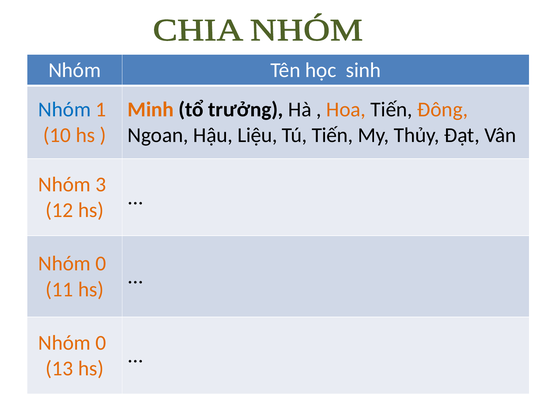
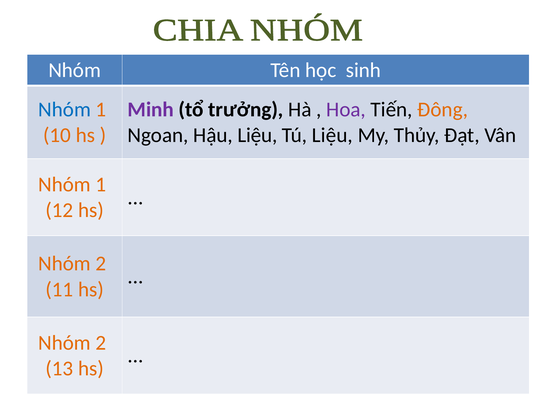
Minh colour: orange -> purple
Hoa colour: orange -> purple
Tú Tiến: Tiến -> Liệu
3 at (101, 185): 3 -> 1
0 at (101, 264): 0 -> 2
0 at (101, 343): 0 -> 2
